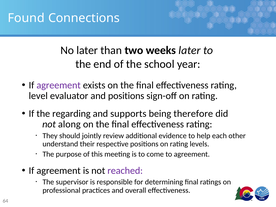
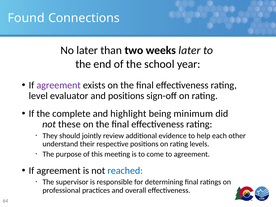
regarding: regarding -> complete
supports: supports -> highlight
therefore: therefore -> minimum
along: along -> these
reached colour: purple -> blue
